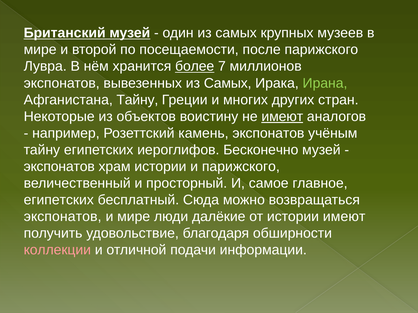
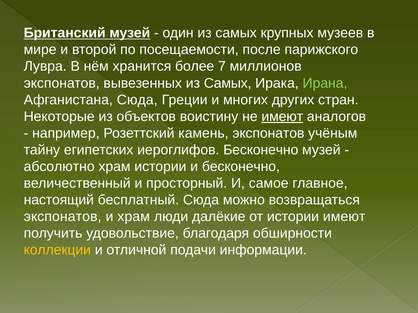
более underline: present -> none
Афганистана Тайну: Тайну -> Сюда
экспонатов at (59, 167): экспонатов -> абсолютно
и парижского: парижского -> бесконечно
египетских at (59, 200): египетских -> настоящий
и мире: мире -> храм
коллекции colour: pink -> yellow
